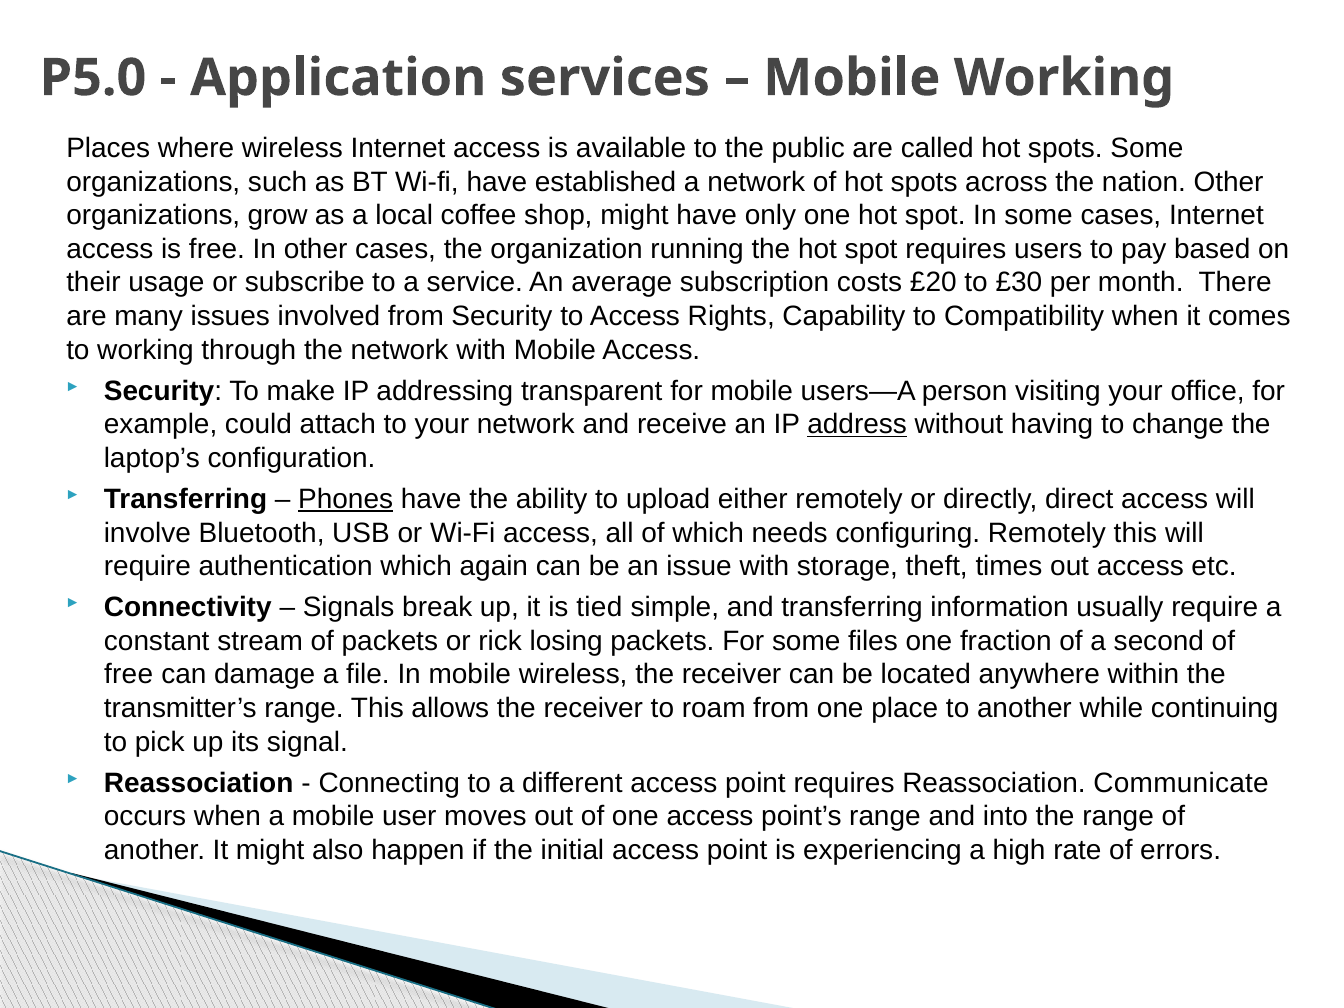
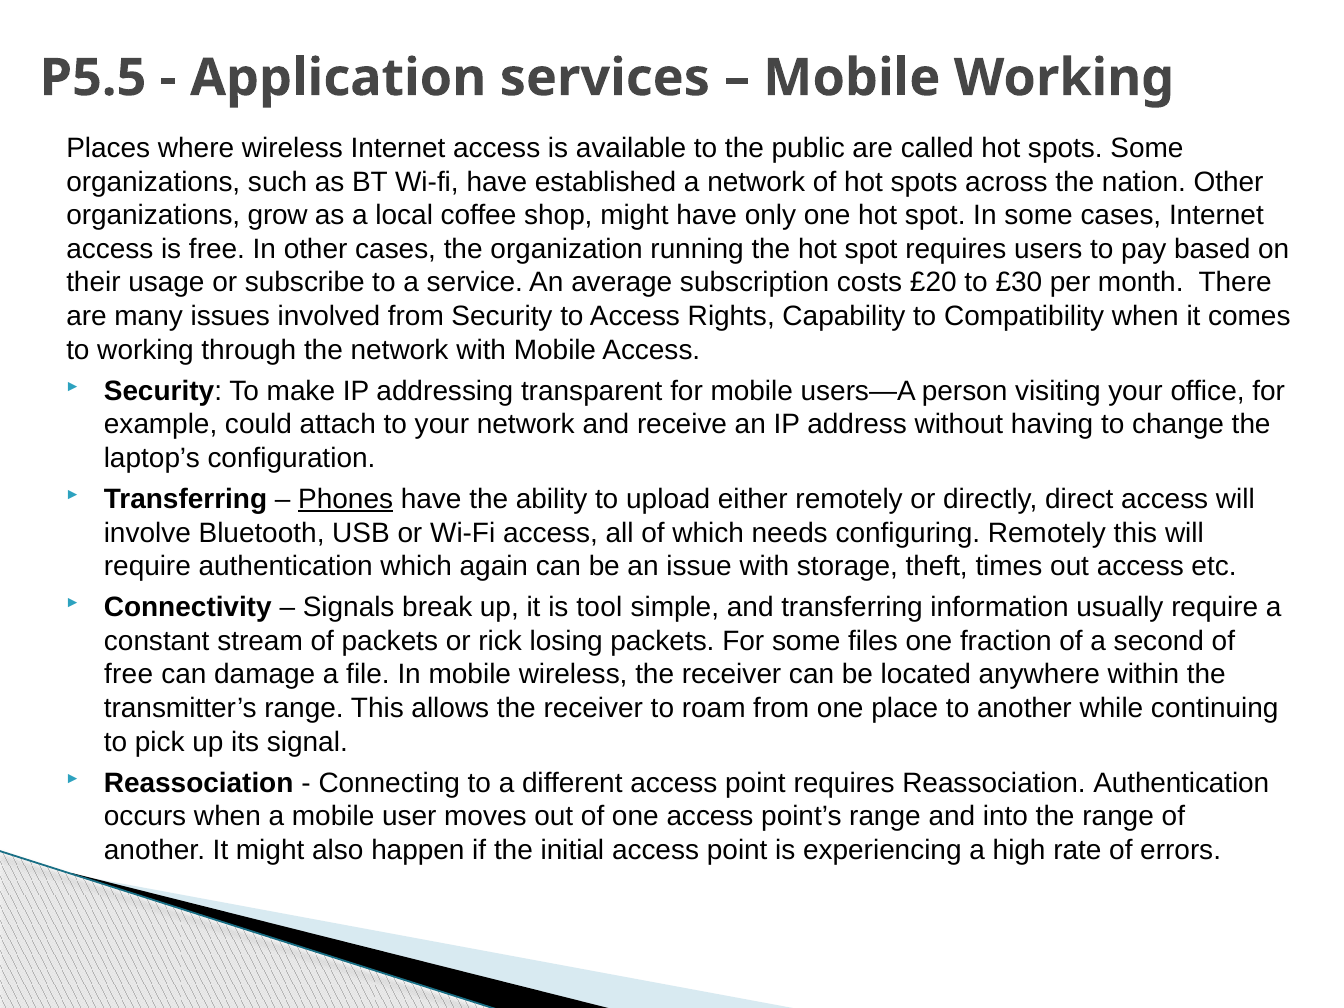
P5.0: P5.0 -> P5.5
address underline: present -> none
tied: tied -> tool
Reassociation Communicate: Communicate -> Authentication
